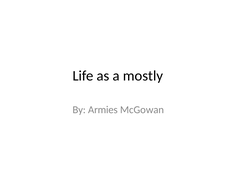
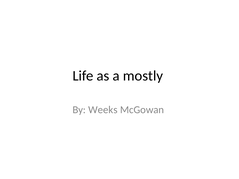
Armies: Armies -> Weeks
